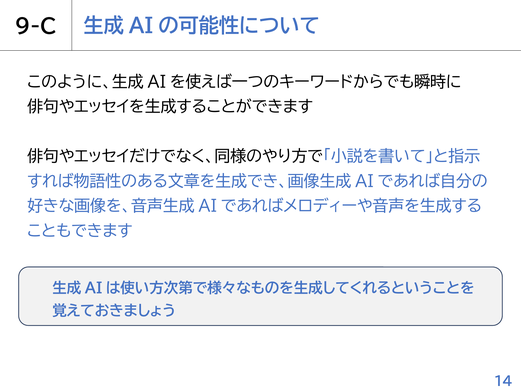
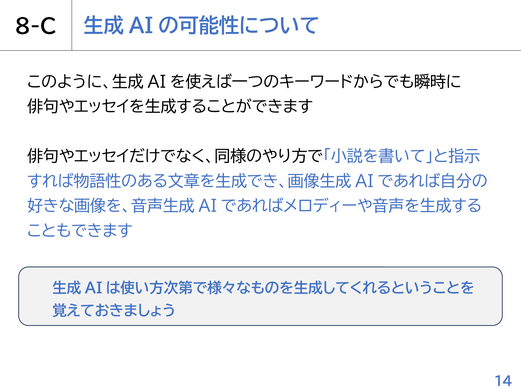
9-C: 9-C -> 8-C
